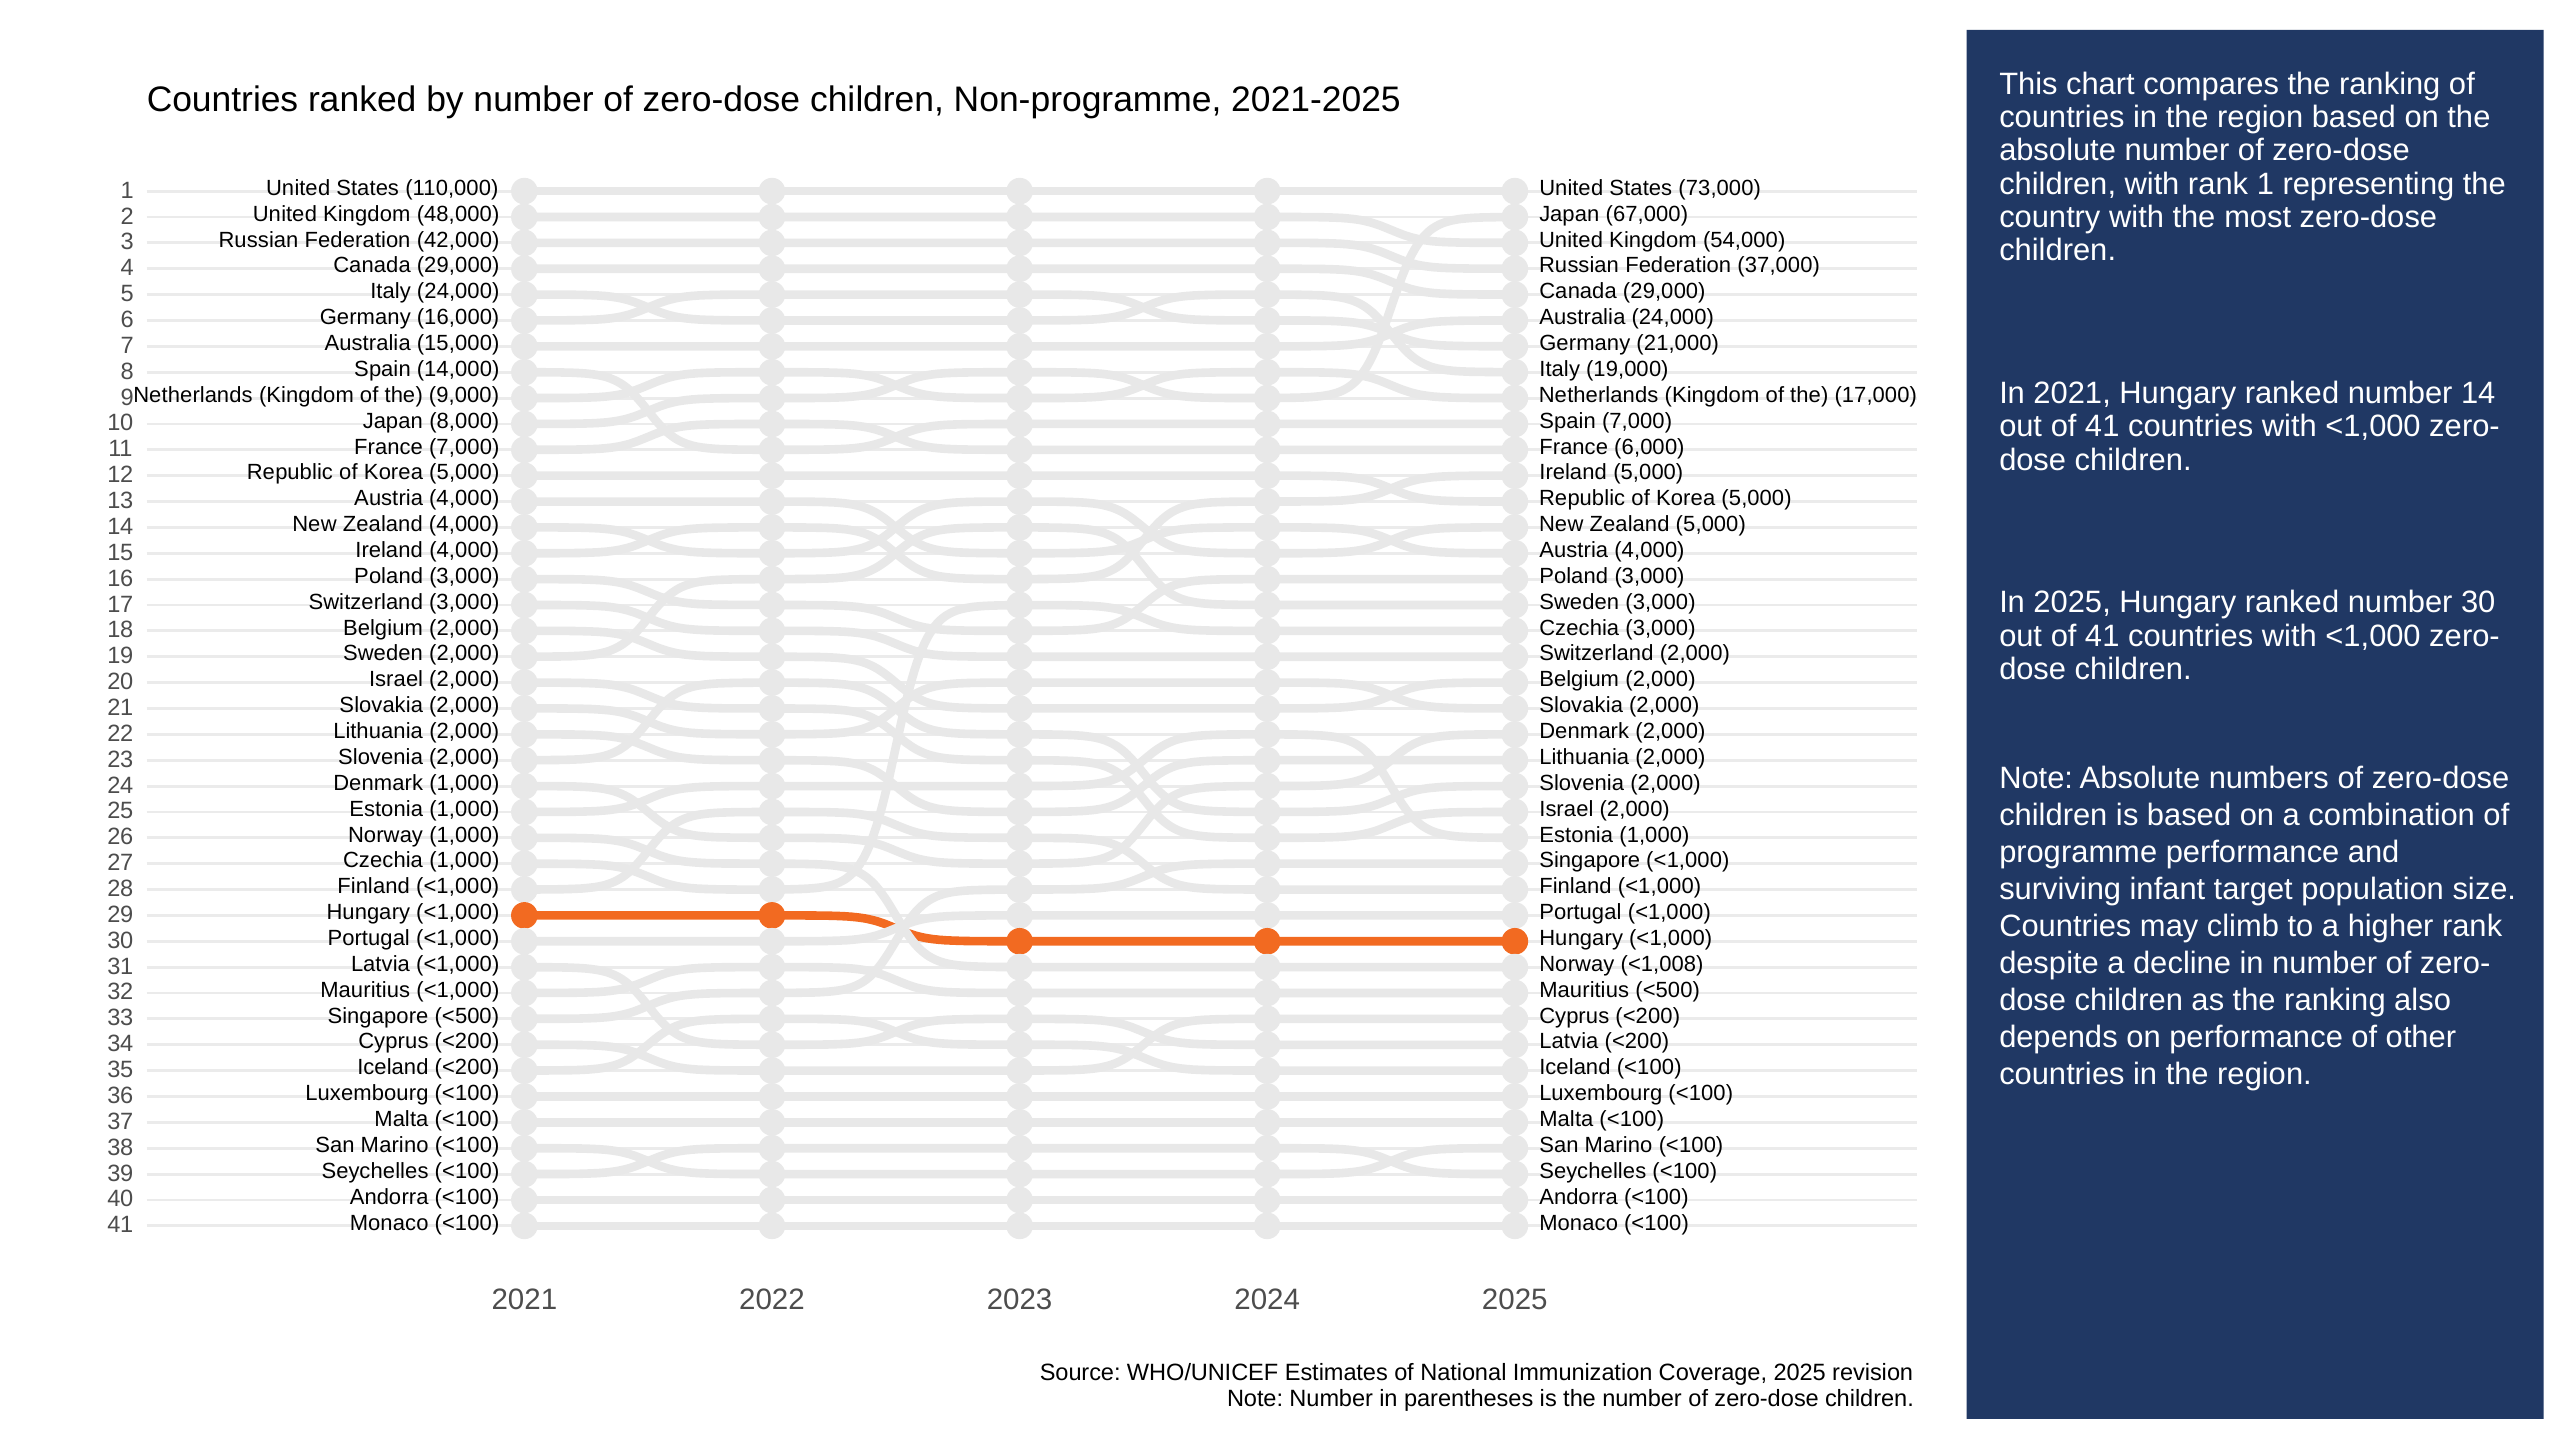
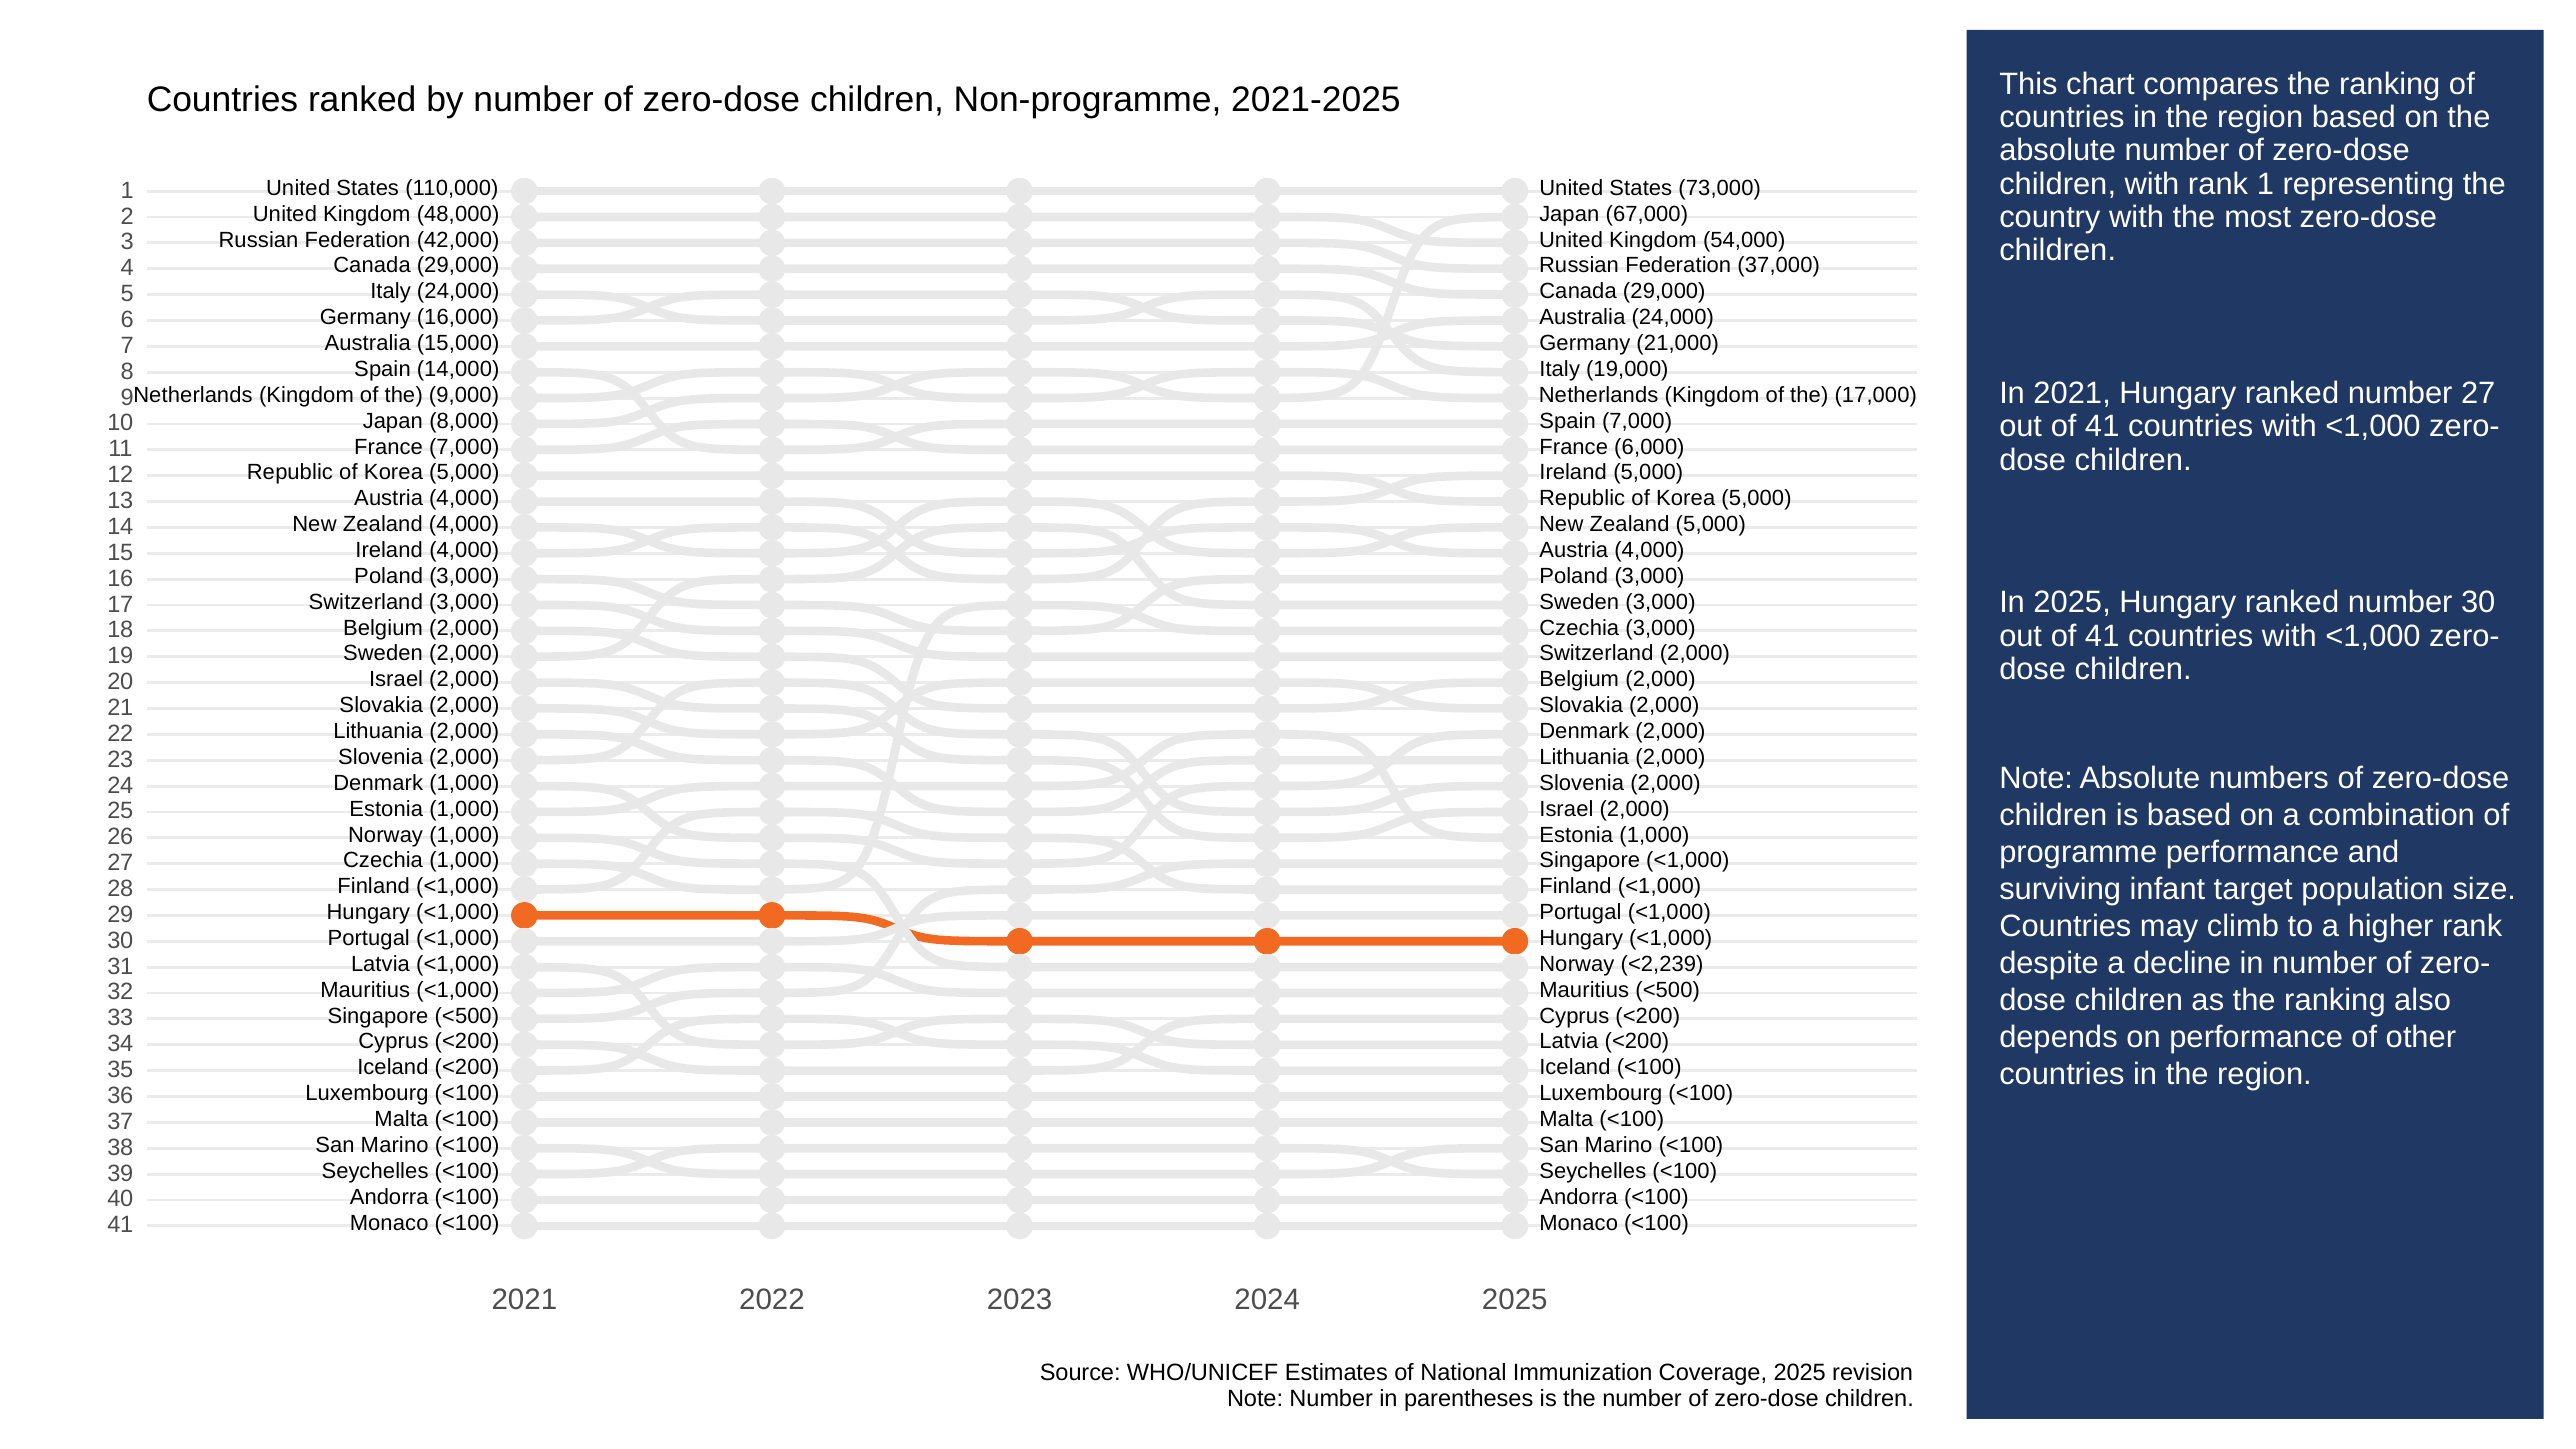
number 14: 14 -> 27
<1,008: <1,008 -> <2,239
